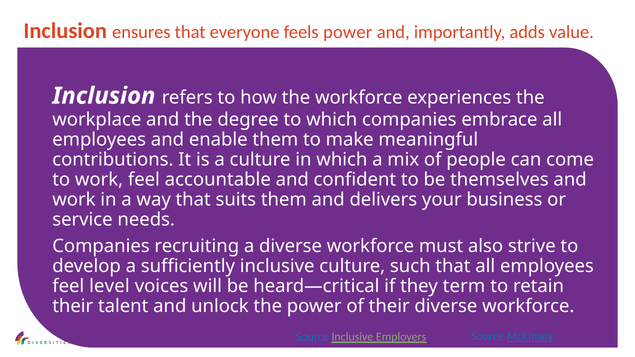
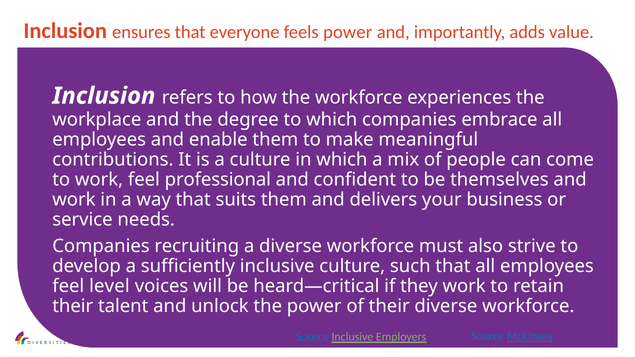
accountable: accountable -> professional
they term: term -> work
